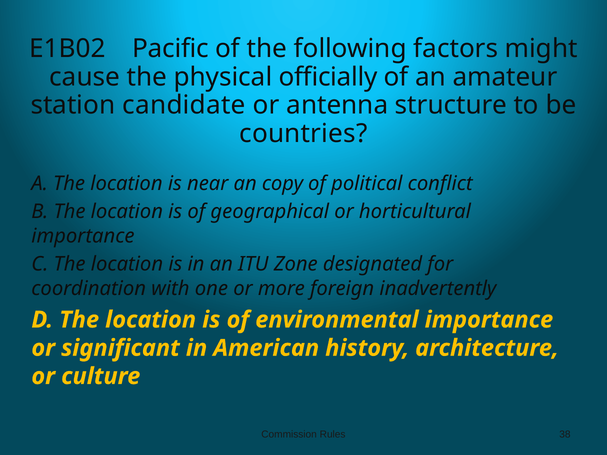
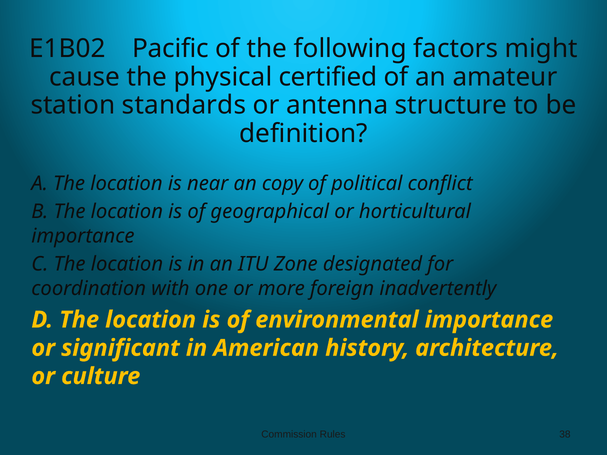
officially: officially -> certified
candidate: candidate -> standards
countries: countries -> definition
